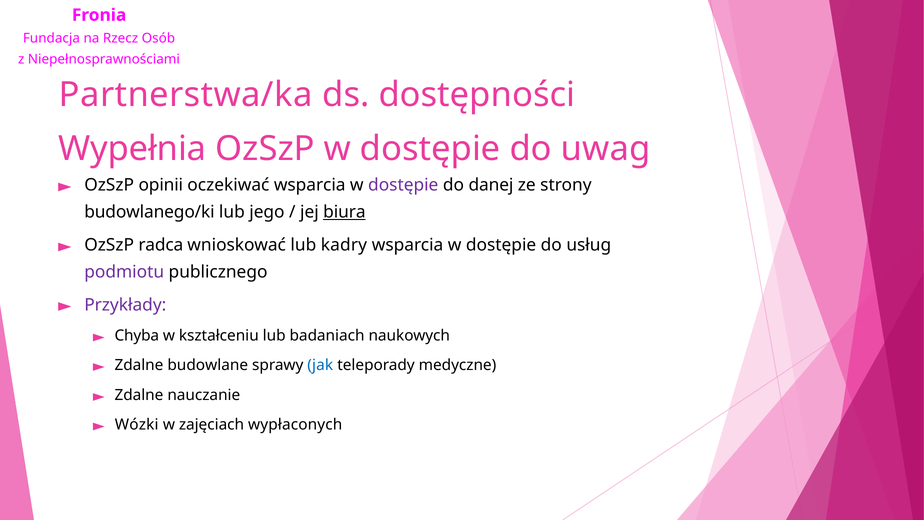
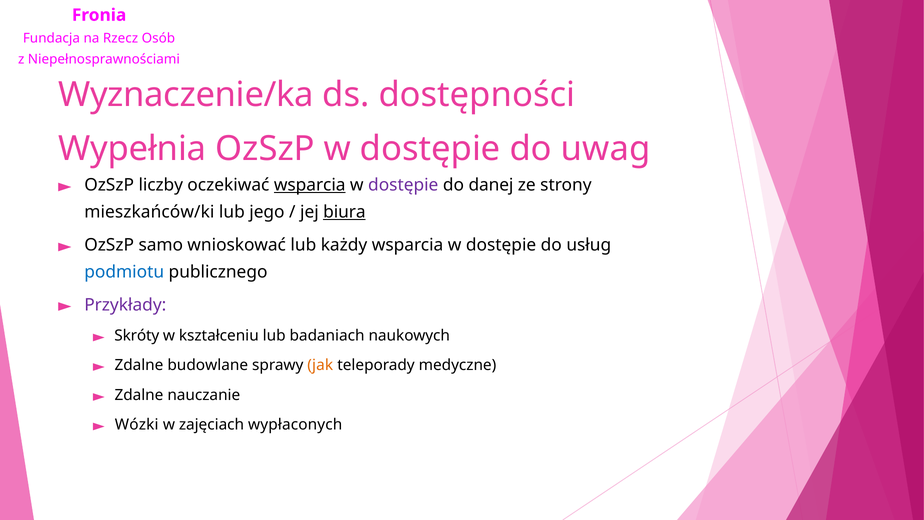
Partnerstwa/ka: Partnerstwa/ka -> Wyznaczenie/ka
opinii: opinii -> liczby
wsparcia at (310, 185) underline: none -> present
budowlanego/ki: budowlanego/ki -> mieszkańców/ki
radca: radca -> samo
kadry: kadry -> każdy
podmiotu colour: purple -> blue
Chyba: Chyba -> Skróty
jak colour: blue -> orange
